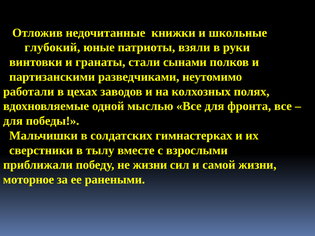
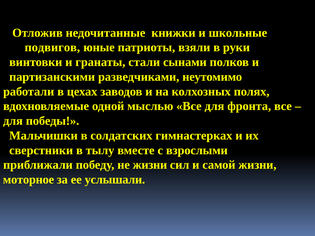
глубокий: глубокий -> подвигов
ранеными: ранеными -> услышали
